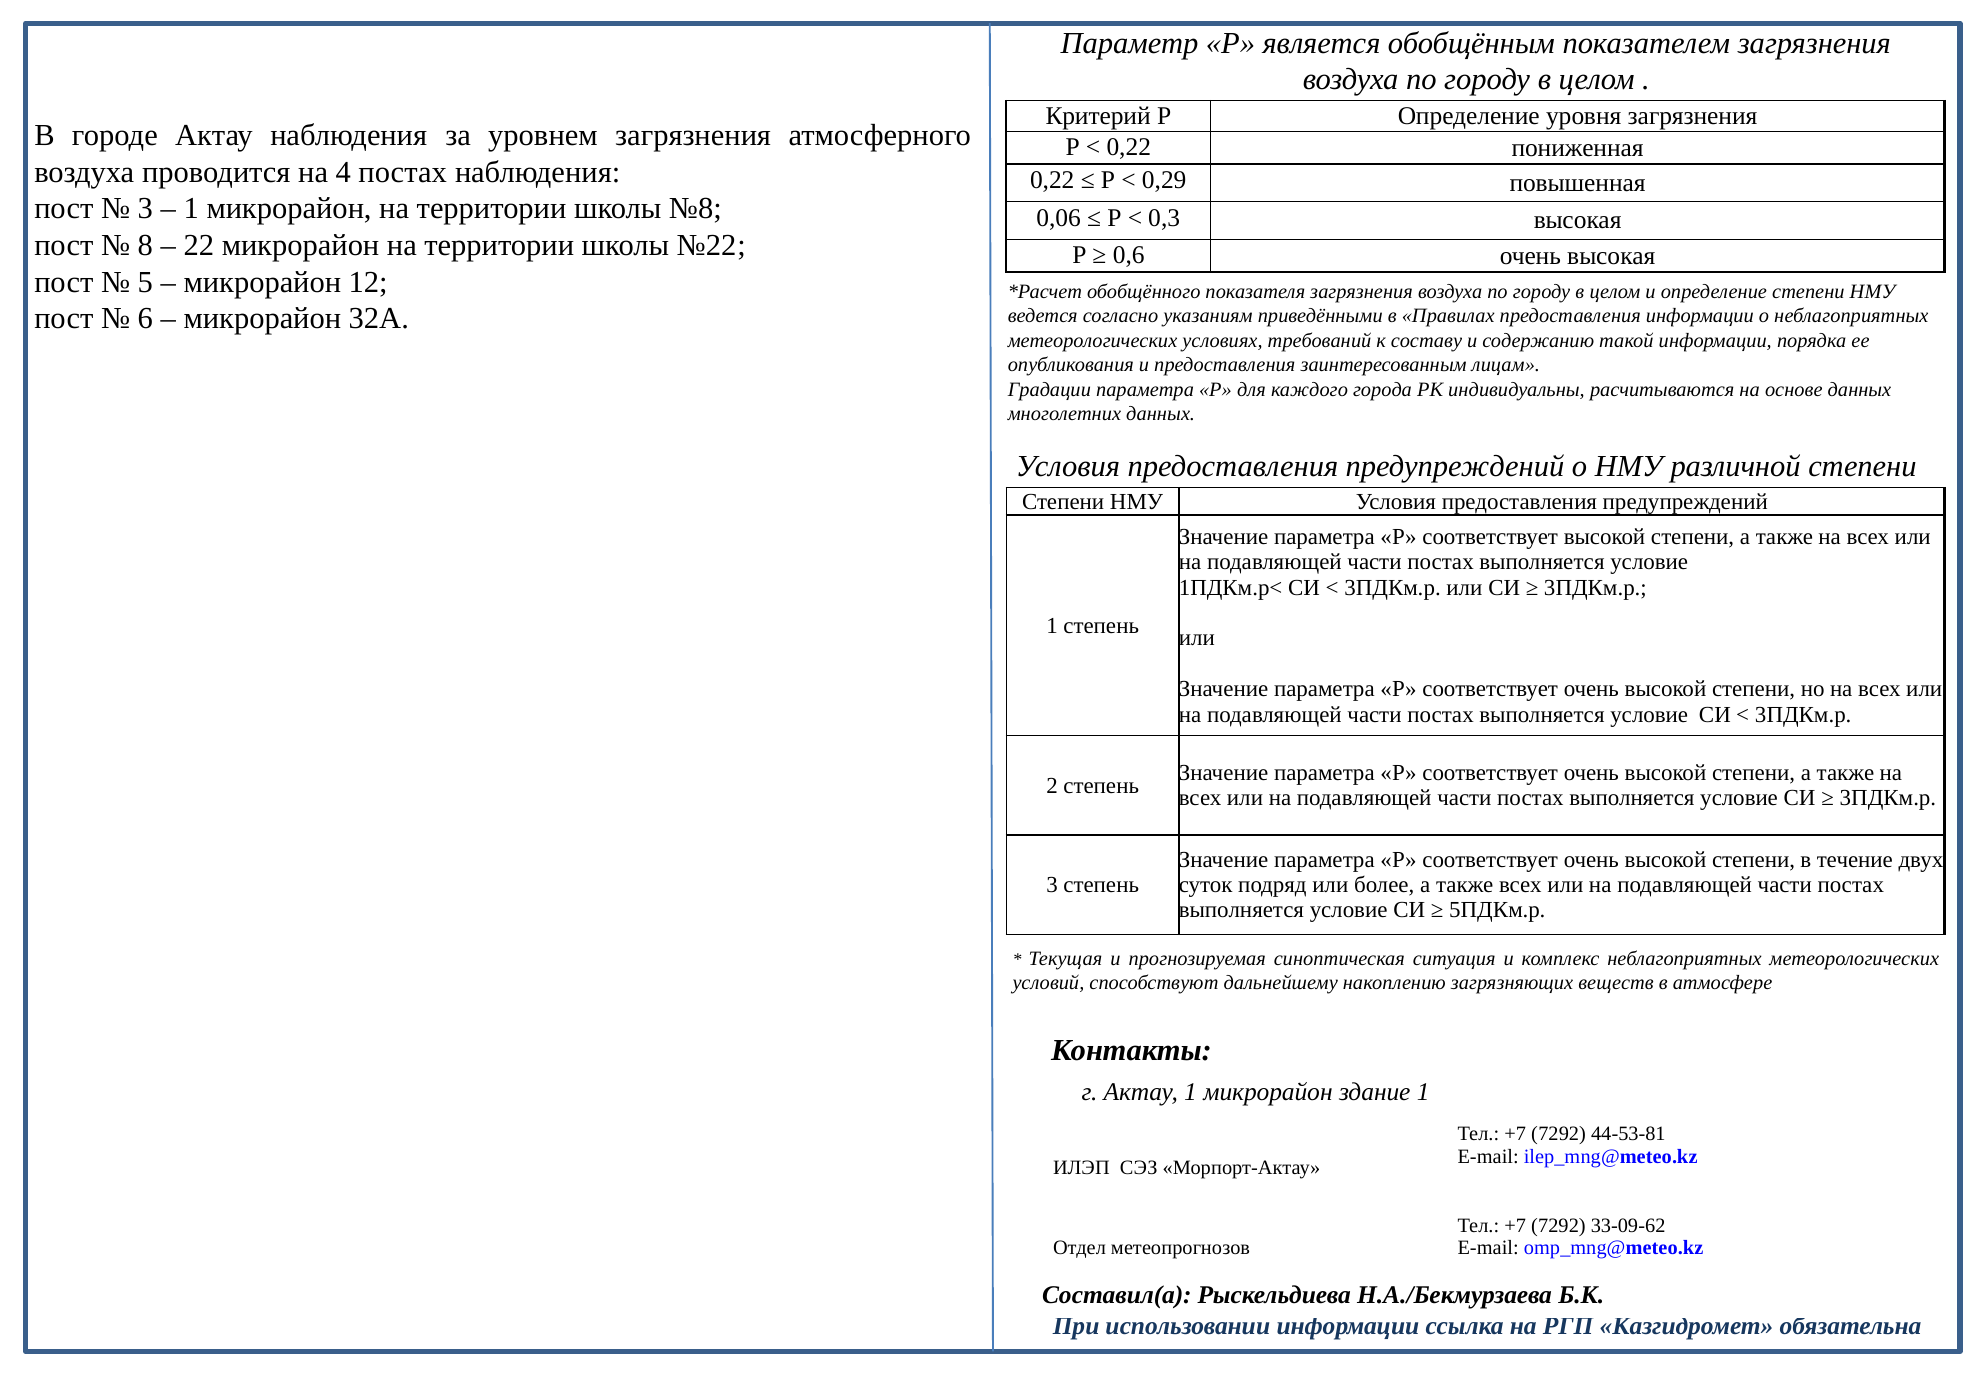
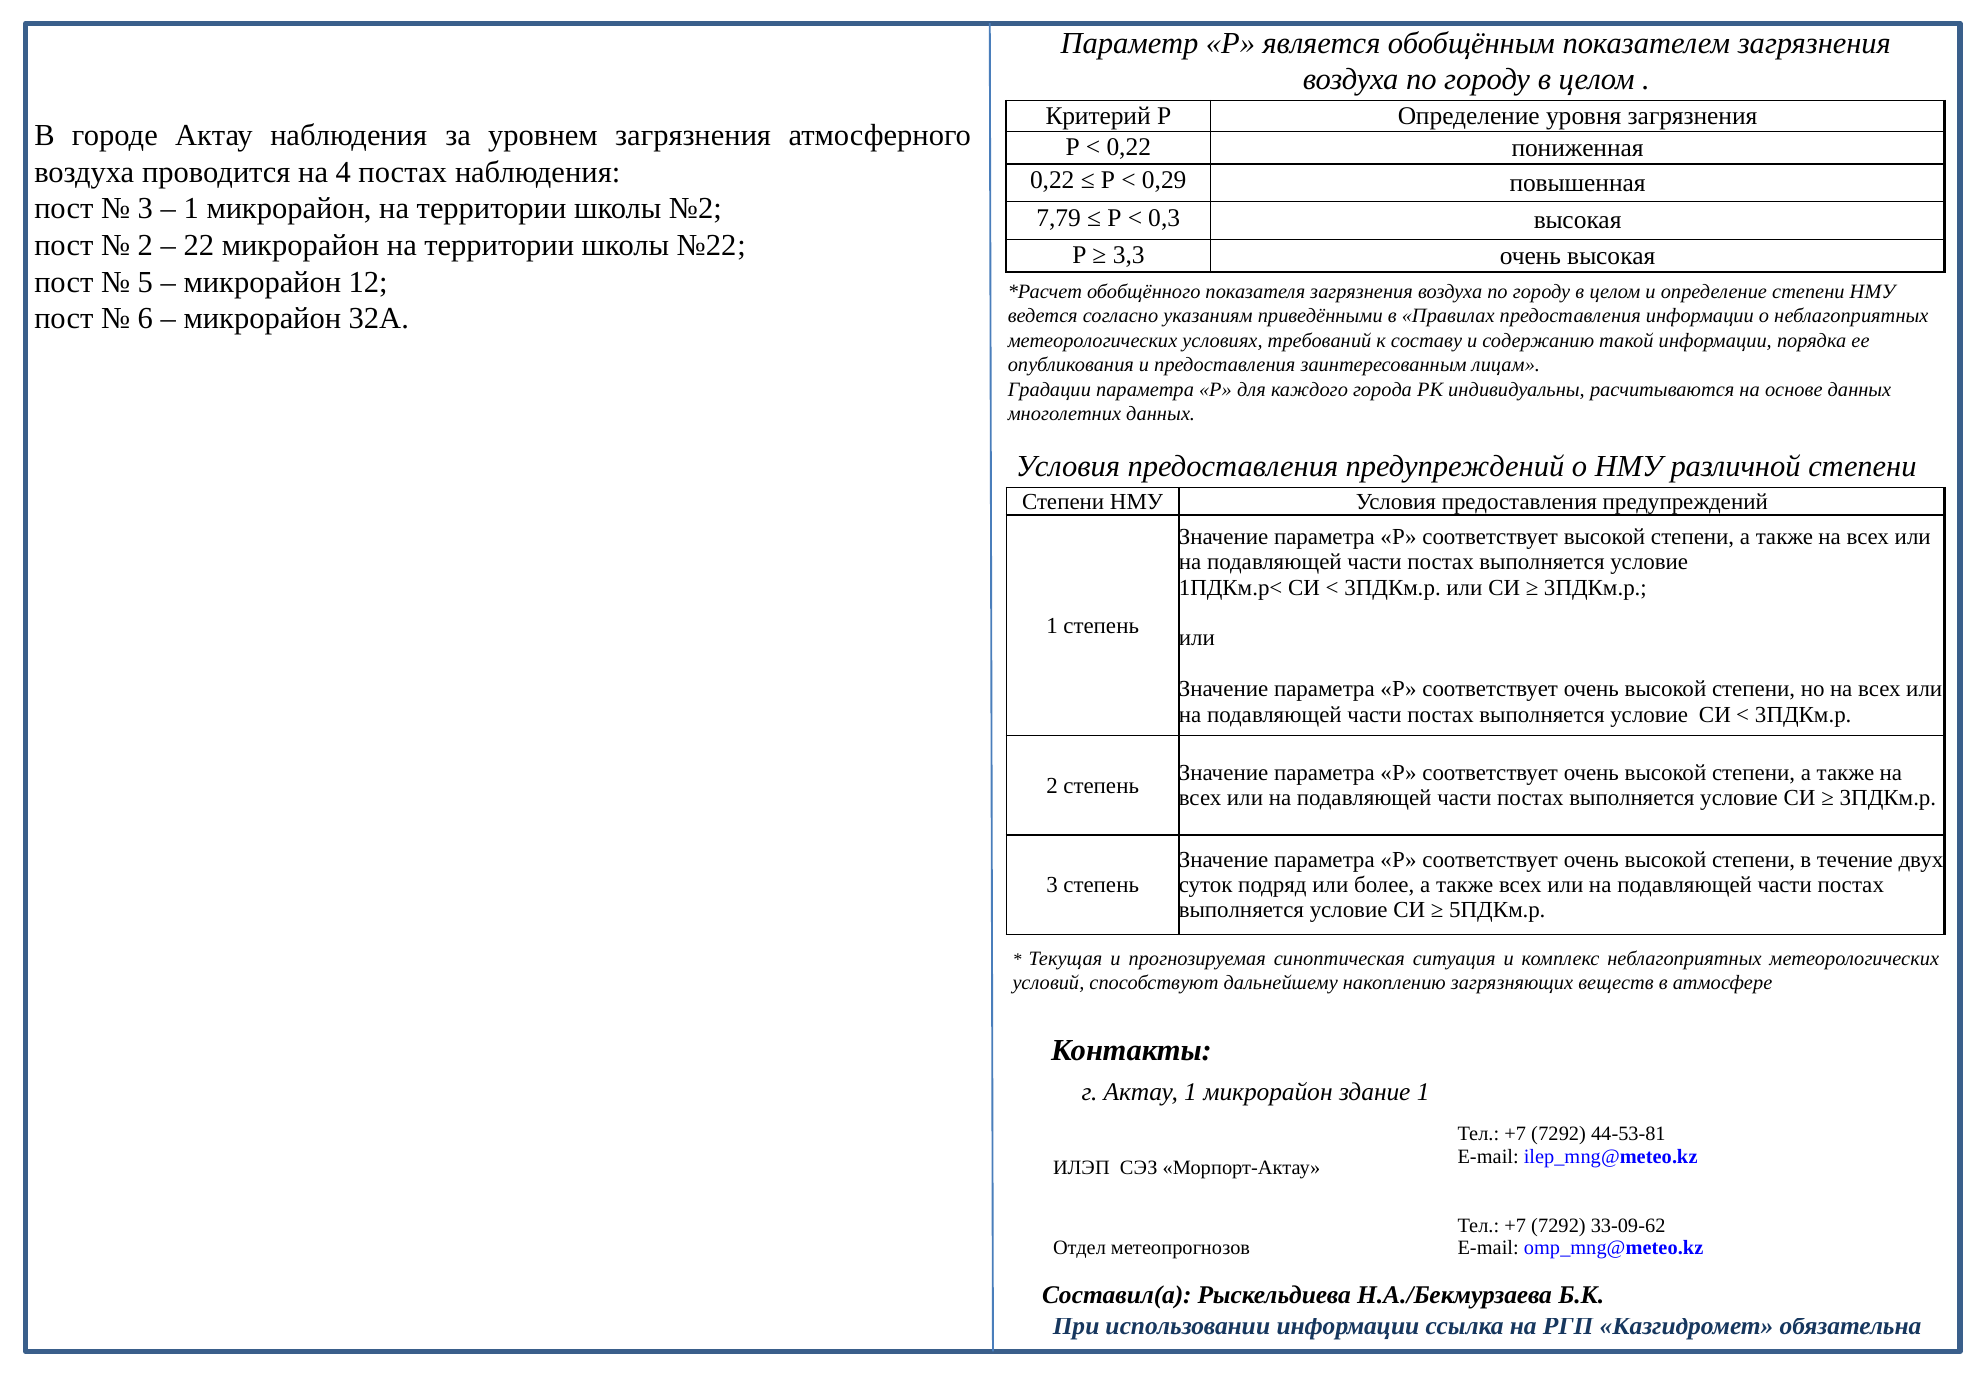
№8: №8 -> №2
0,06: 0,06 -> 7,79
8 at (145, 246): 8 -> 2
0,6: 0,6 -> 3,3
